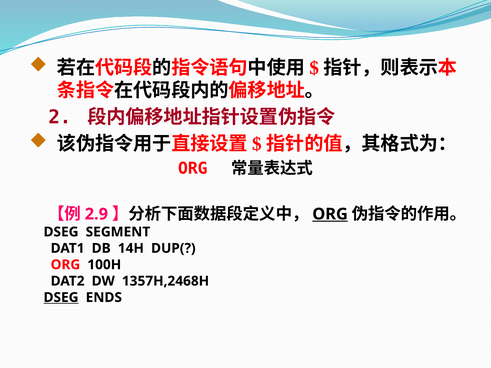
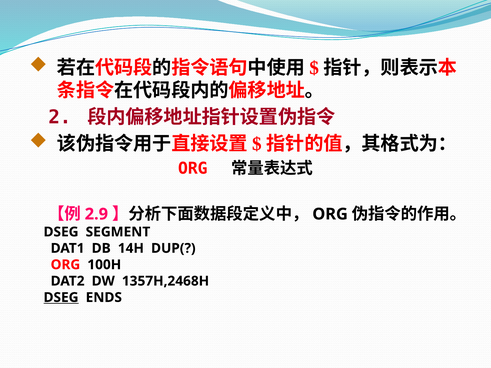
ORG at (330, 214) underline: present -> none
